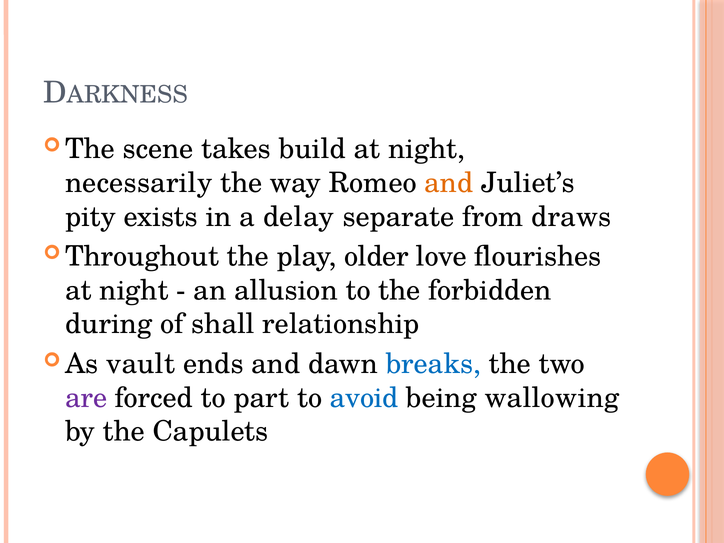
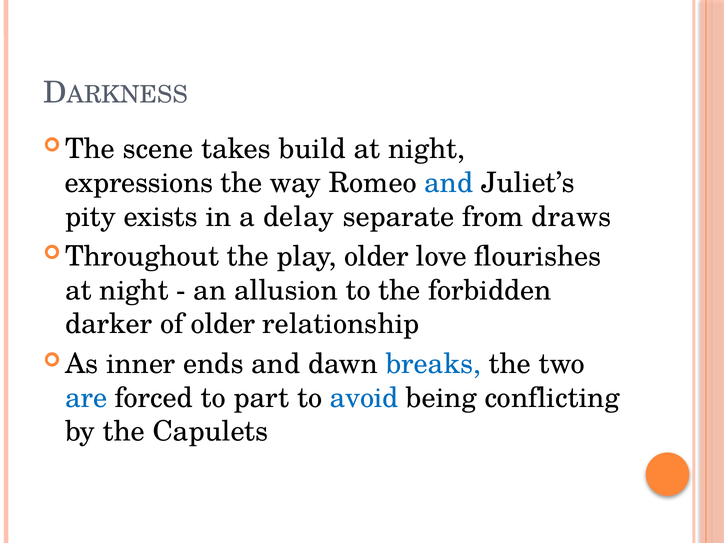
necessarily: necessarily -> expressions
and at (449, 183) colour: orange -> blue
during: during -> darker
of shall: shall -> older
vault: vault -> inner
are colour: purple -> blue
wallowing: wallowing -> conflicting
